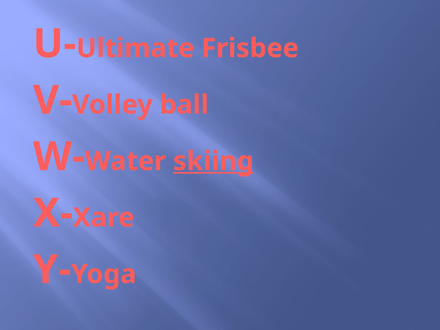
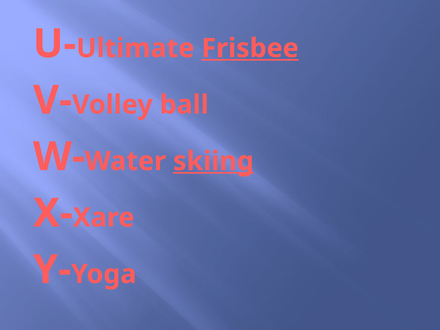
Frisbee underline: none -> present
